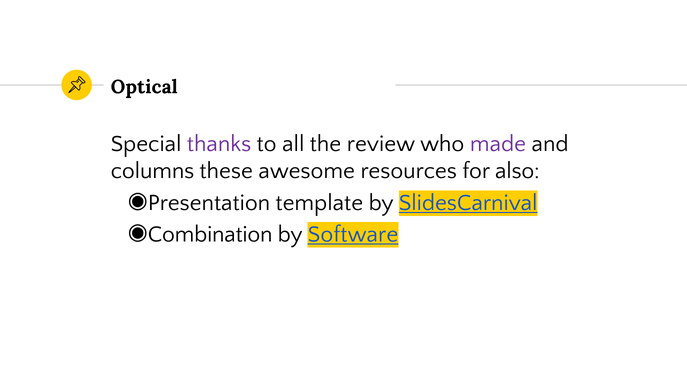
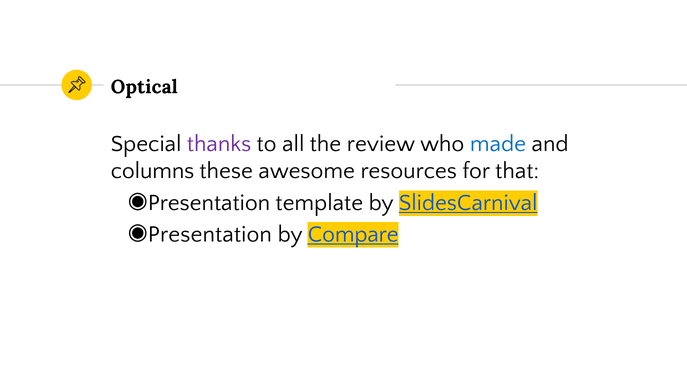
made colour: purple -> blue
also: also -> that
Combination at (210, 234): Combination -> Presentation
Software: Software -> Compare
